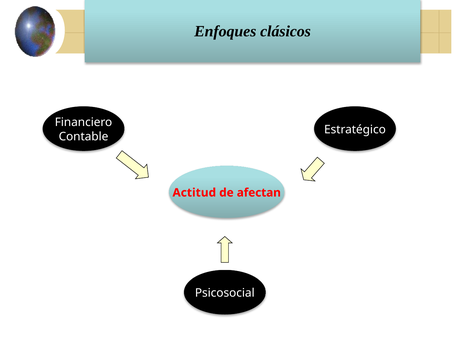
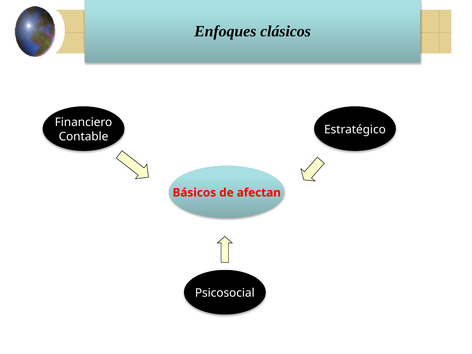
Actitud: Actitud -> Básicos
